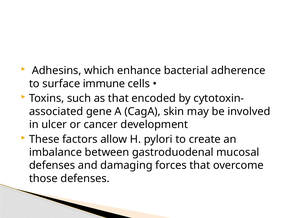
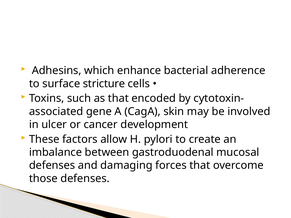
immune: immune -> stricture
